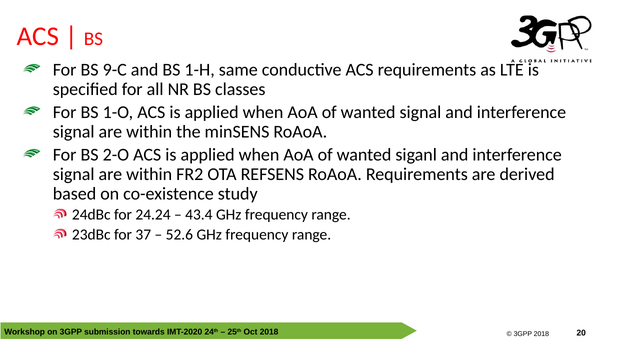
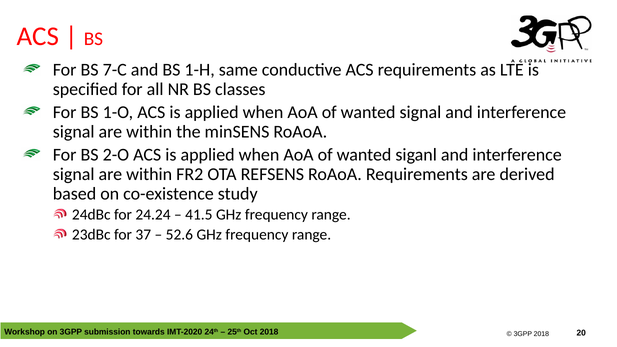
9-C: 9-C -> 7-C
43.4: 43.4 -> 41.5
